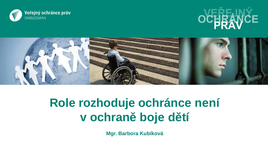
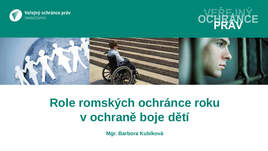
rozhoduje: rozhoduje -> romských
není: není -> roku
